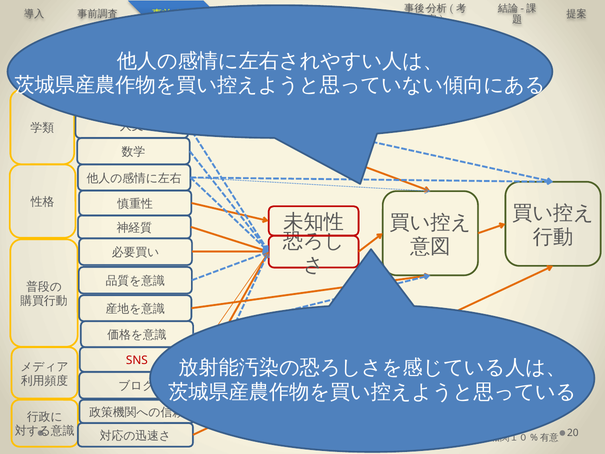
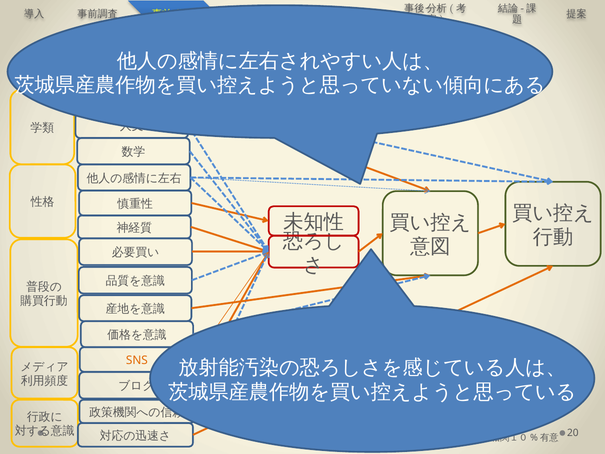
SNS colour: red -> orange
